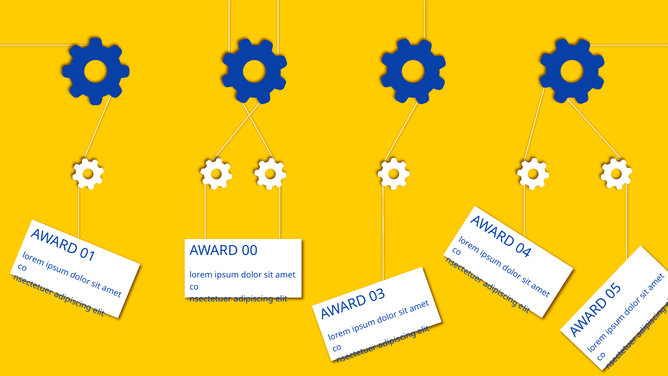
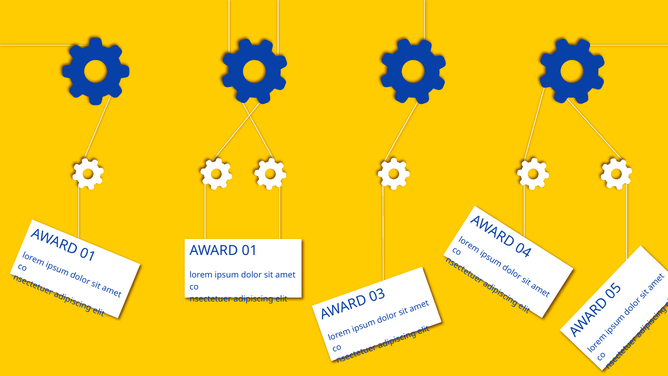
00: 00 -> 01
